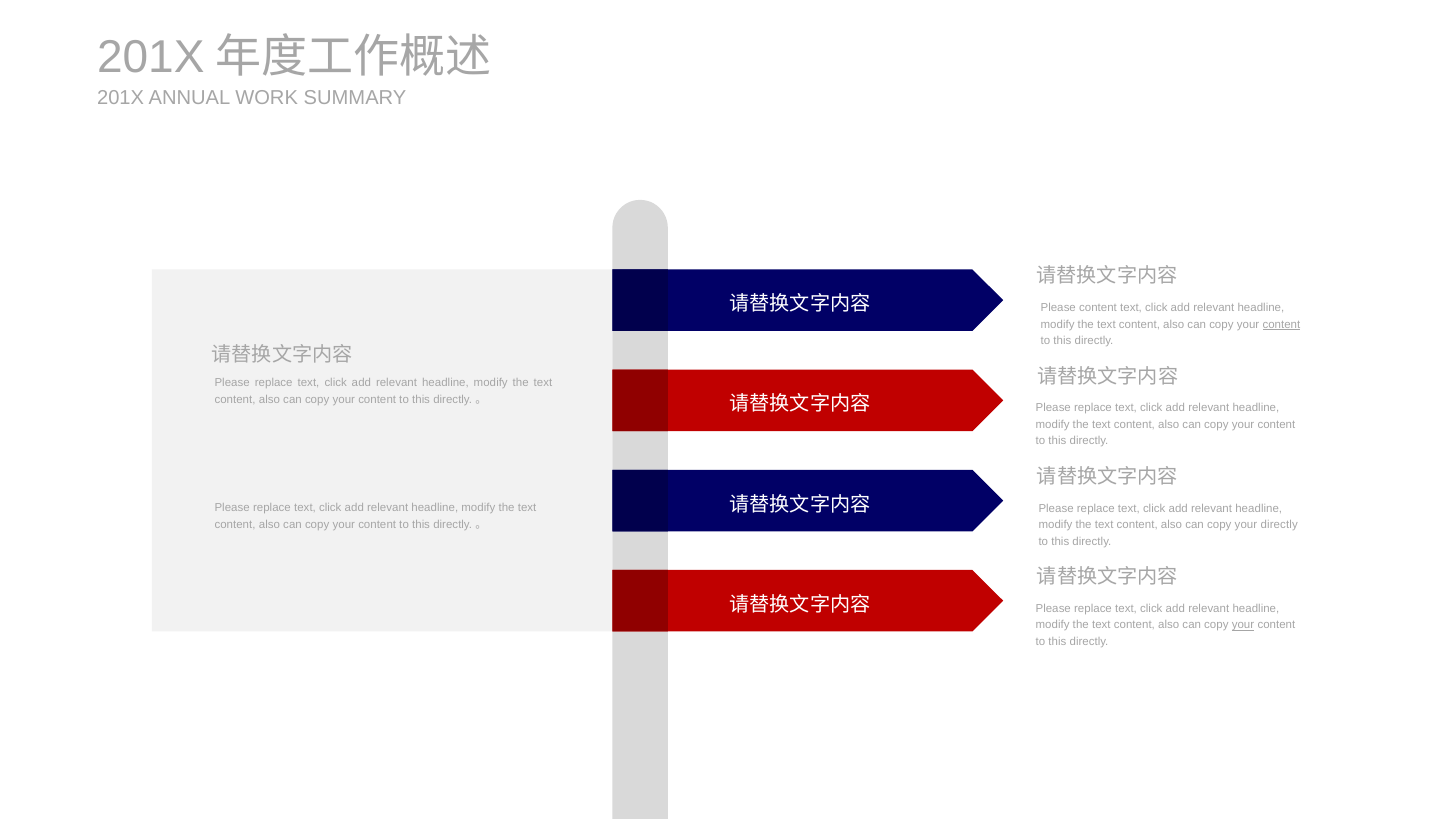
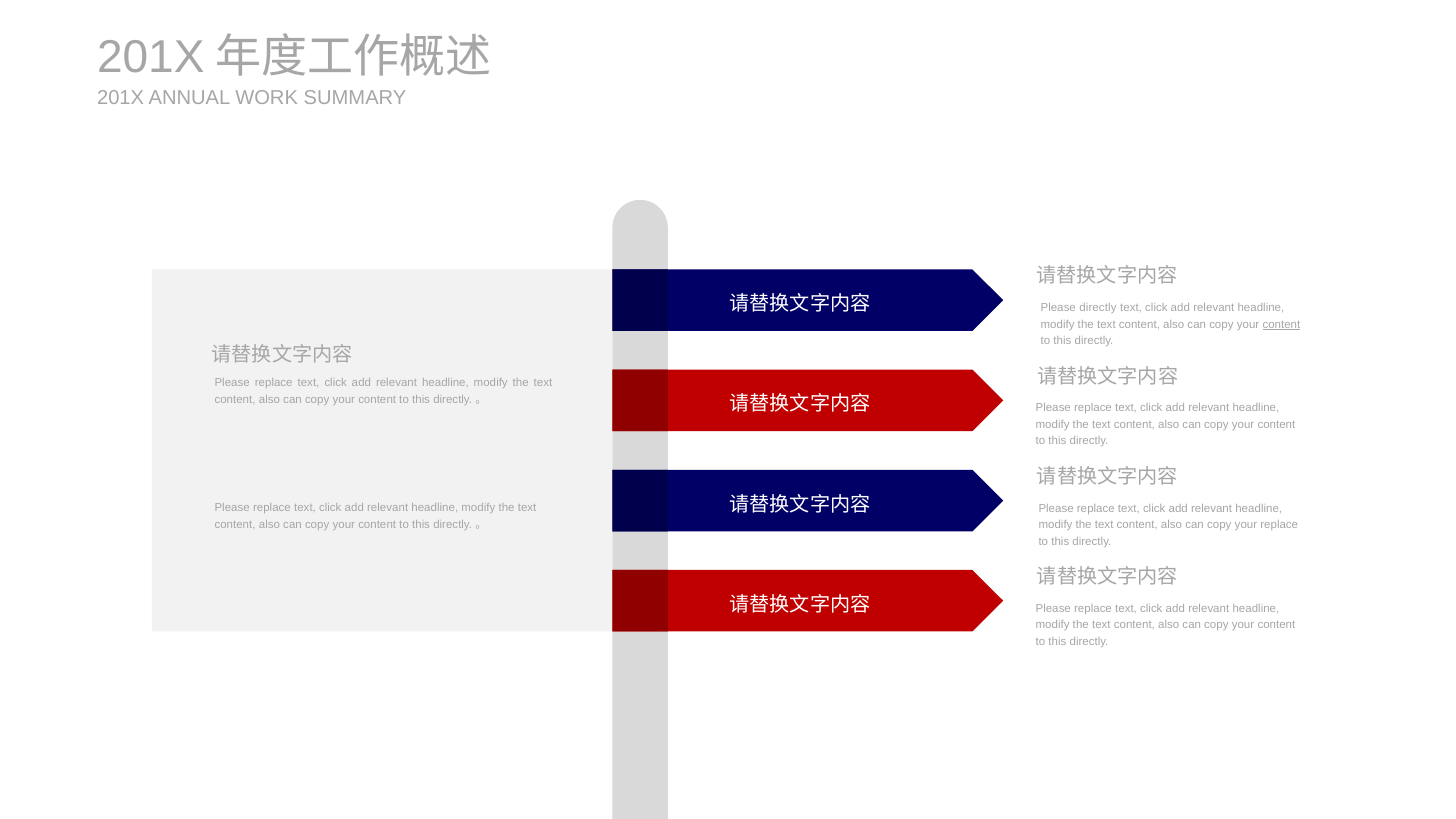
Please content: content -> directly
your directly: directly -> replace
your at (1243, 625) underline: present -> none
